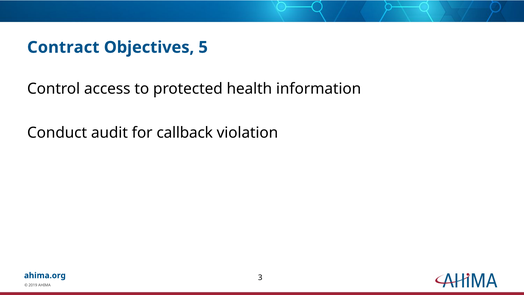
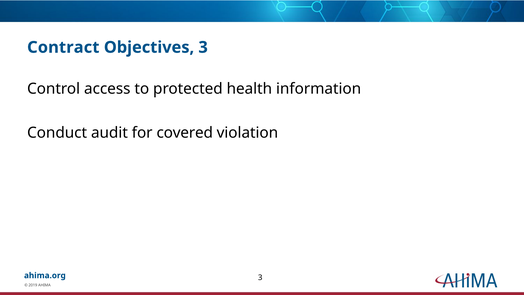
Objectives 5: 5 -> 3
callback: callback -> covered
